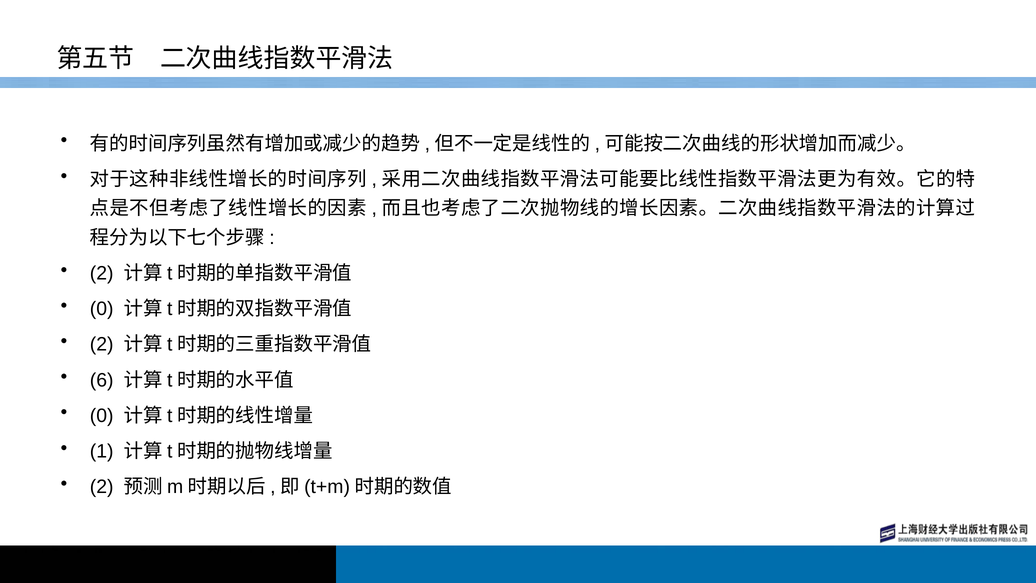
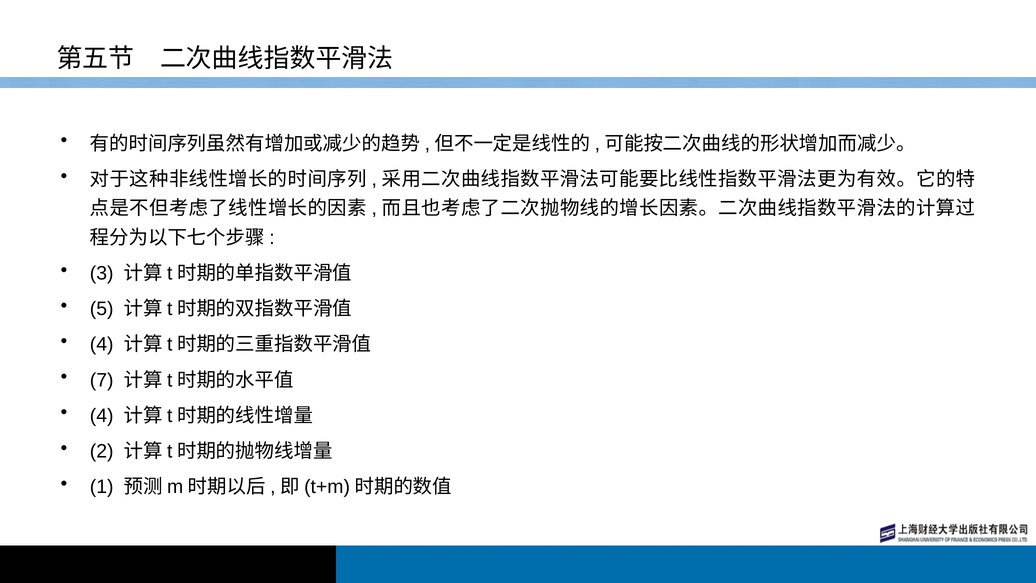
2 at (102, 273): 2 -> 3
0 at (102, 309): 0 -> 5
2 at (102, 344): 2 -> 4
6: 6 -> 7
0 at (102, 416): 0 -> 4
1: 1 -> 2
2 at (102, 487): 2 -> 1
